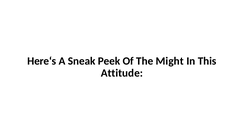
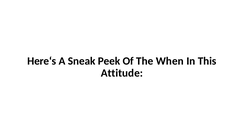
Might: Might -> When
